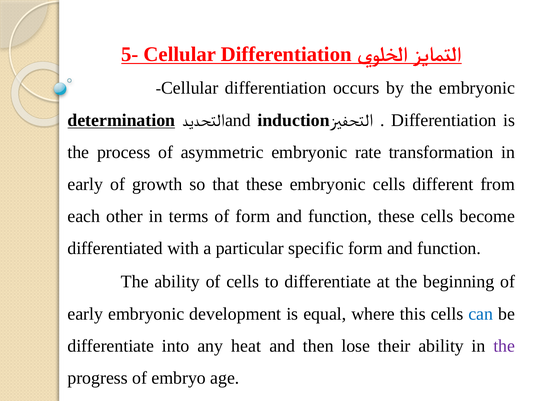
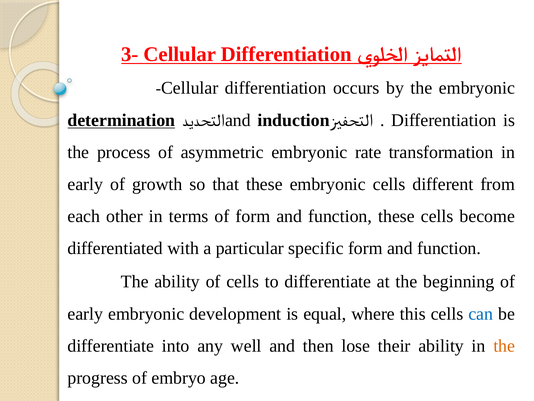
5-: 5- -> 3-
heat: heat -> well
the at (504, 346) colour: purple -> orange
